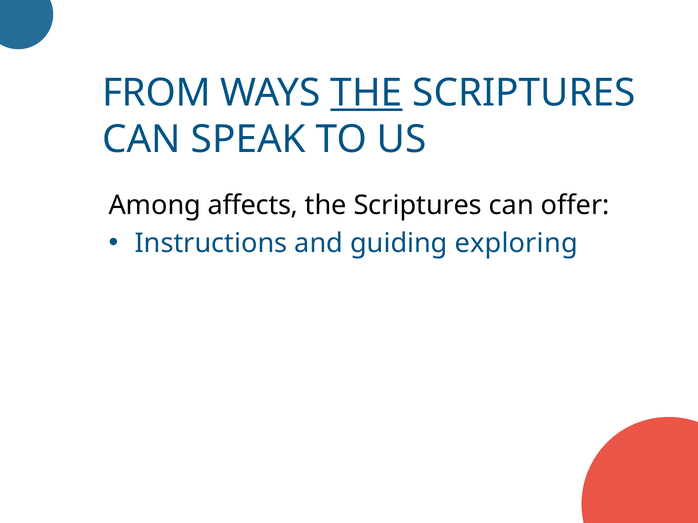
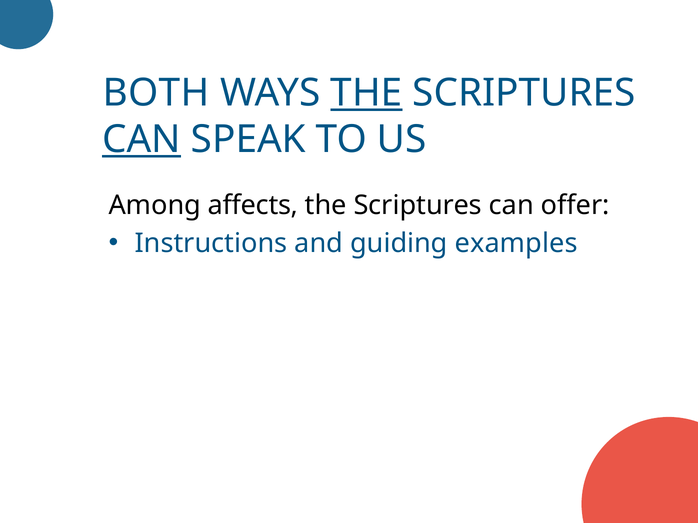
FROM: FROM -> BOTH
CAN at (142, 140) underline: none -> present
exploring: exploring -> examples
